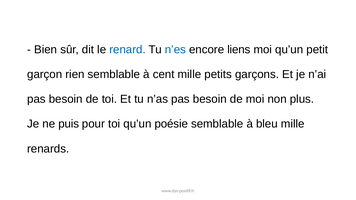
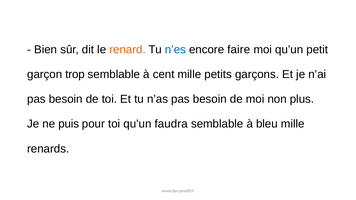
renard colour: blue -> orange
liens: liens -> faire
rien: rien -> trop
poésie: poésie -> faudra
